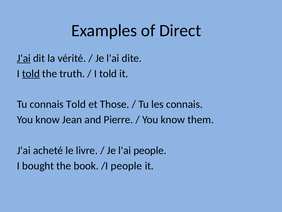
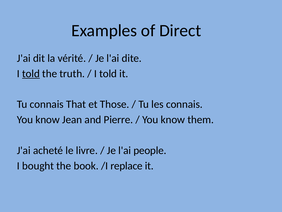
J'ai at (24, 58) underline: present -> none
connais Told: Told -> That
/I people: people -> replace
